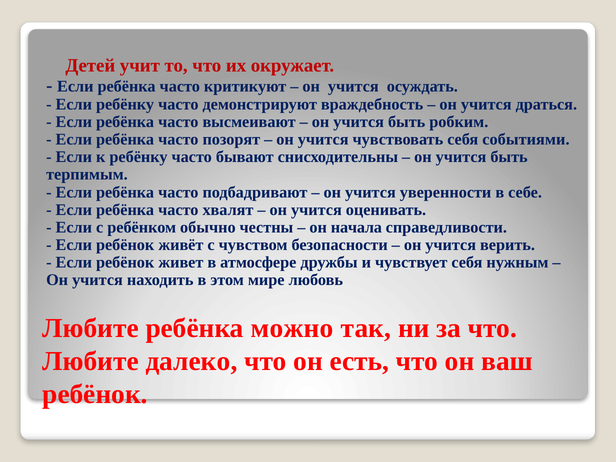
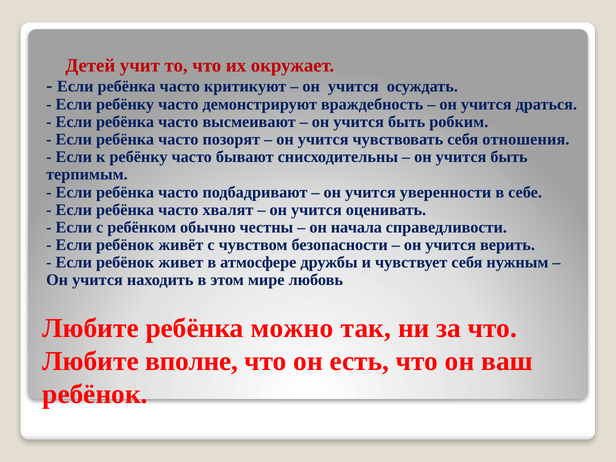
событиями: событиями -> отношения
далеко: далеко -> вполне
